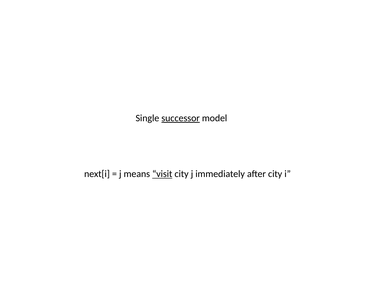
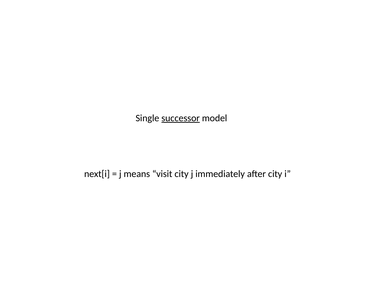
visit underline: present -> none
